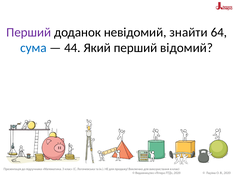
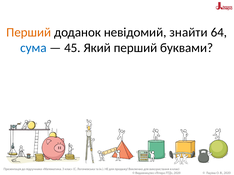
Перший at (29, 32) colour: purple -> orange
44: 44 -> 45
відомий: відомий -> буквами
